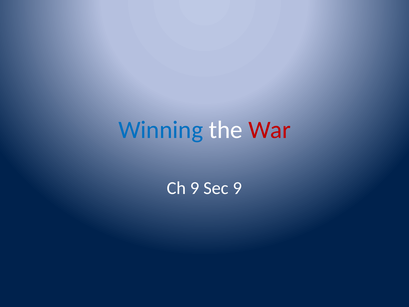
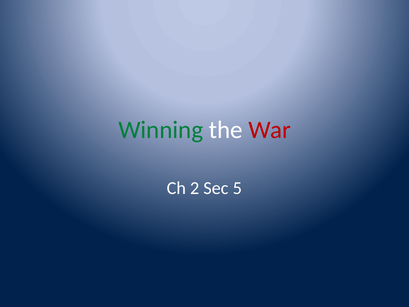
Winning colour: blue -> green
Ch 9: 9 -> 2
Sec 9: 9 -> 5
